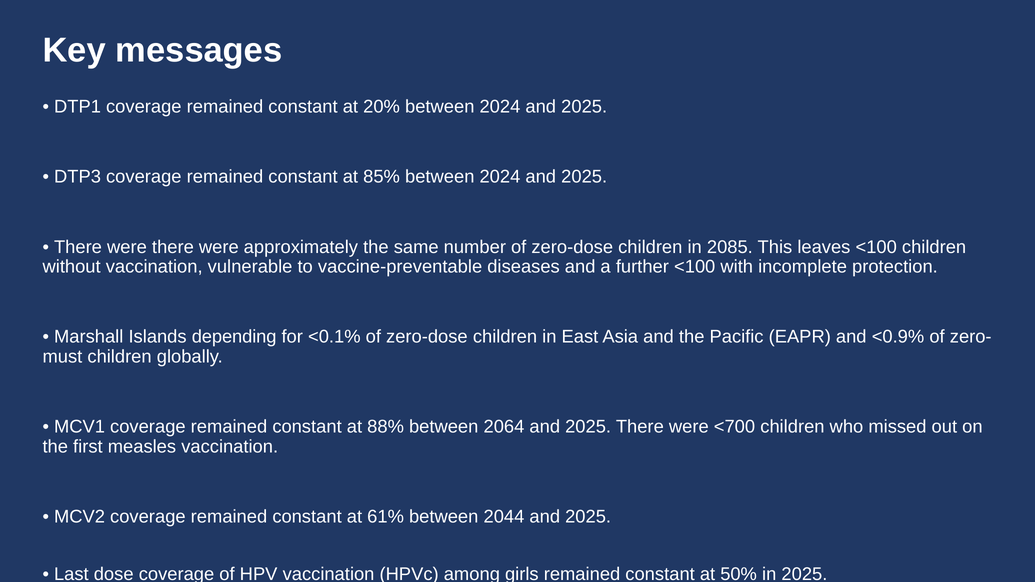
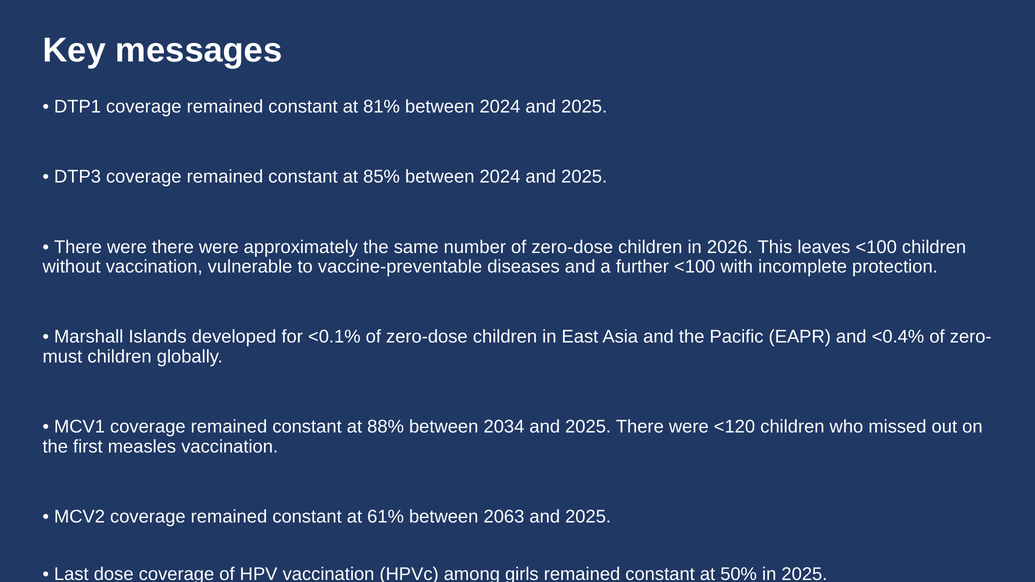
20%: 20% -> 81%
2085: 2085 -> 2026
depending: depending -> developed
<0.9%: <0.9% -> <0.4%
2064: 2064 -> 2034
<700: <700 -> <120
2044: 2044 -> 2063
